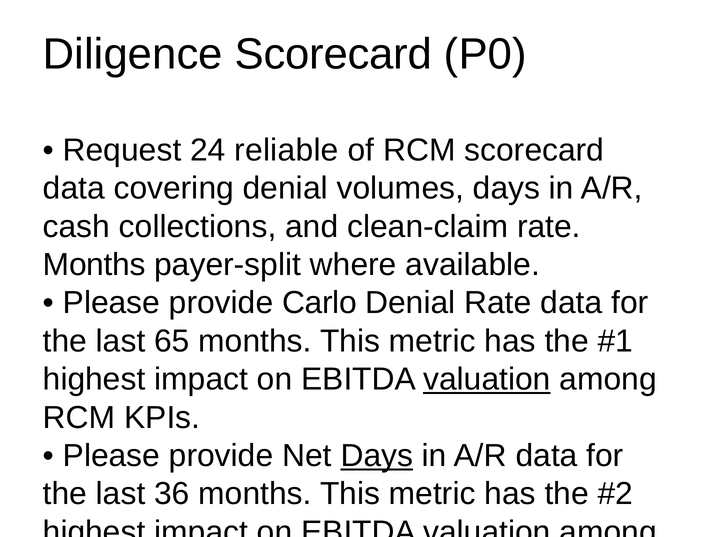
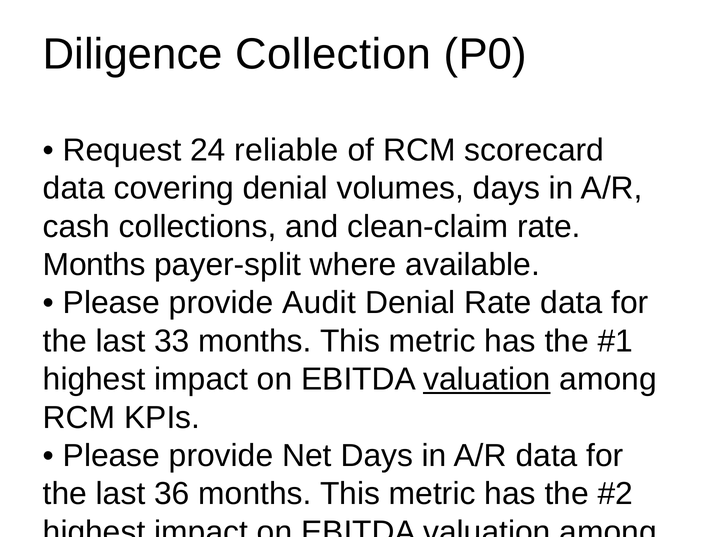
Diligence Scorecard: Scorecard -> Collection
Carlo: Carlo -> Audit
65: 65 -> 33
Days at (377, 456) underline: present -> none
